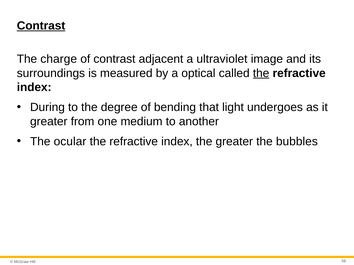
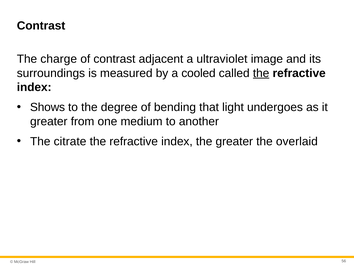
Contrast at (41, 26) underline: present -> none
optical: optical -> cooled
During: During -> Shows
ocular: ocular -> citrate
bubbles: bubbles -> overlaid
